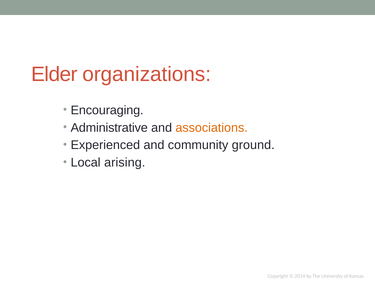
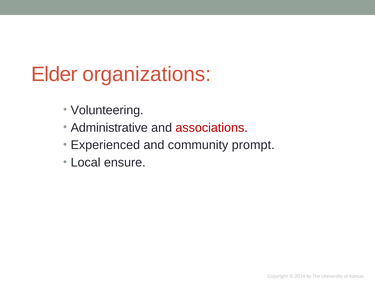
Encouraging: Encouraging -> Volunteering
associations colour: orange -> red
ground: ground -> prompt
arising: arising -> ensure
